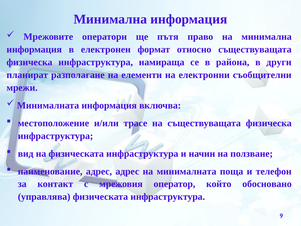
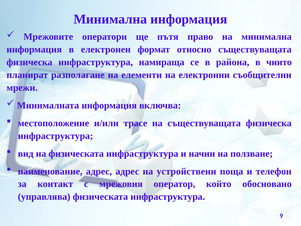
други: други -> чиито
на минималната: минималната -> устройствени
